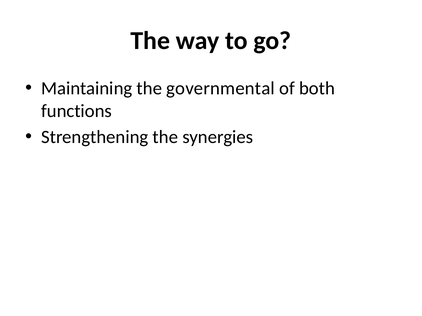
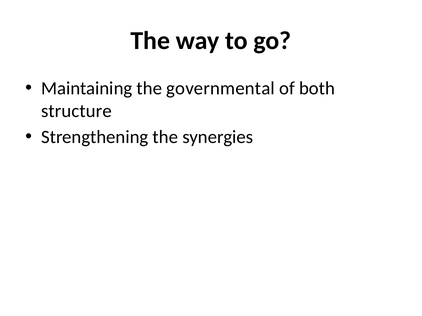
functions: functions -> structure
